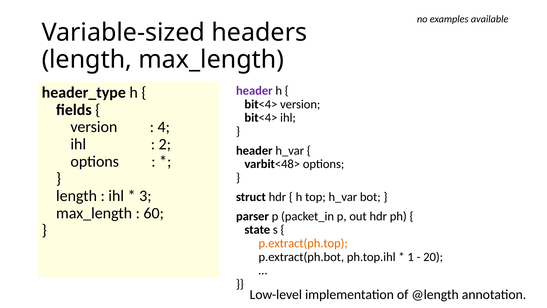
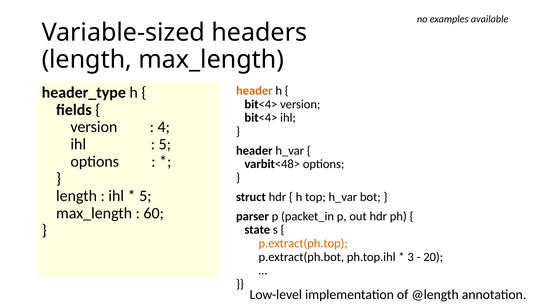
header at (254, 91) colour: purple -> orange
2 at (165, 144): 2 -> 5
3 at (145, 196): 3 -> 5
1: 1 -> 3
